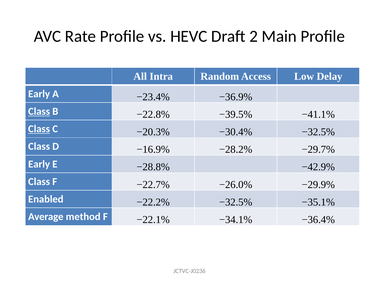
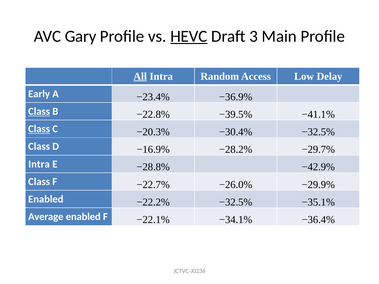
Rate: Rate -> Gary
HEVC underline: none -> present
2: 2 -> 3
All underline: none -> present
Early at (39, 164): Early -> Intra
Average method: method -> enabled
